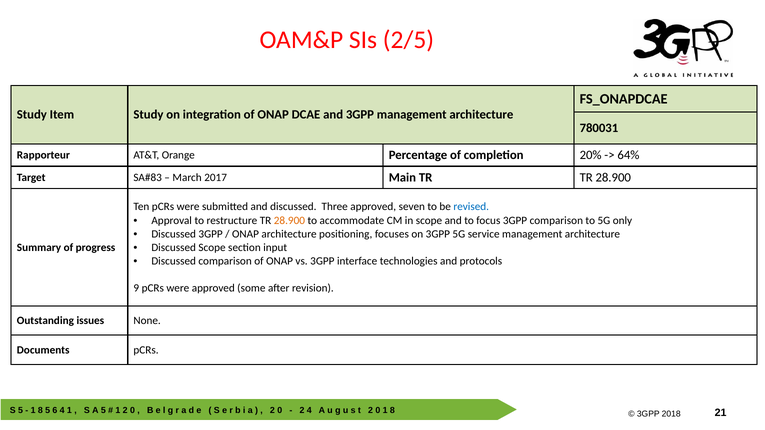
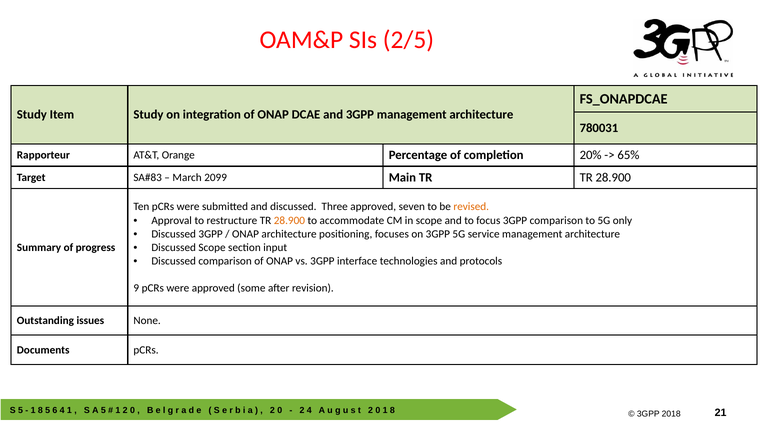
64%: 64% -> 65%
2017: 2017 -> 2099
revised colour: blue -> orange
